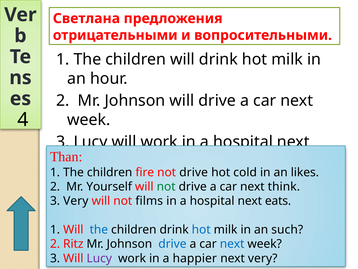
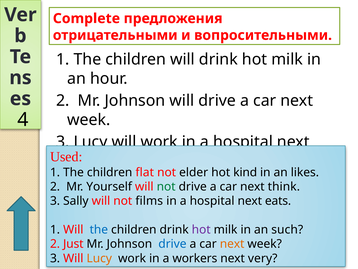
Светлана: Светлана -> Complete
Than: Than -> Used
fire: fire -> flat
drive at (194, 172): drive -> elder
cold: cold -> kind
3 Very: Very -> Sally
hot at (201, 229) colour: blue -> purple
Ritz: Ritz -> Just
next at (232, 244) colour: blue -> orange
Lucy at (99, 258) colour: purple -> orange
happier: happier -> workers
